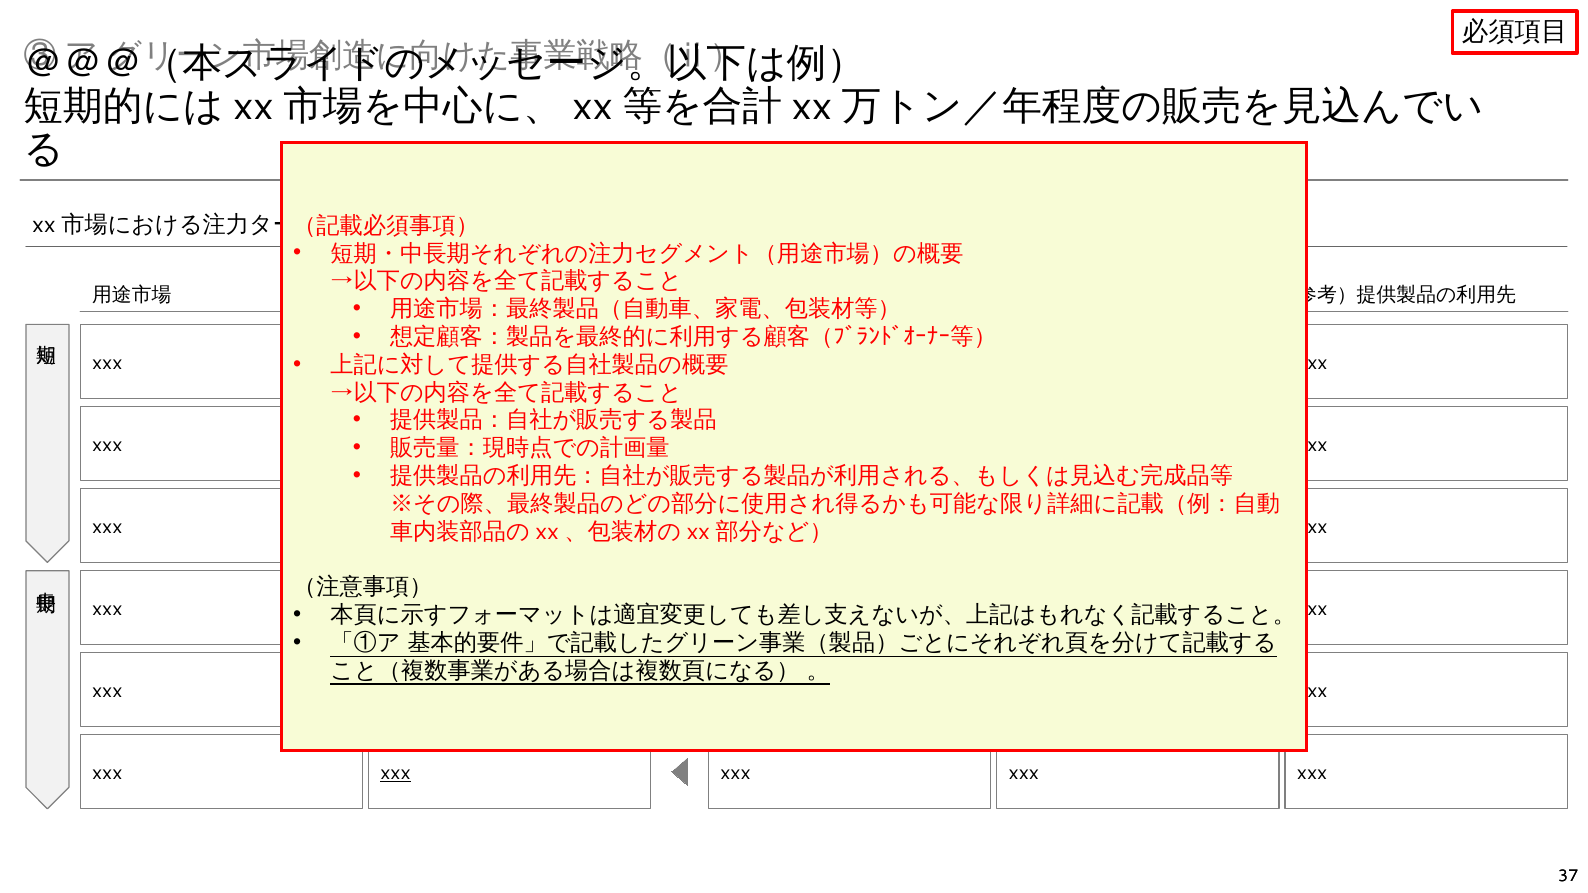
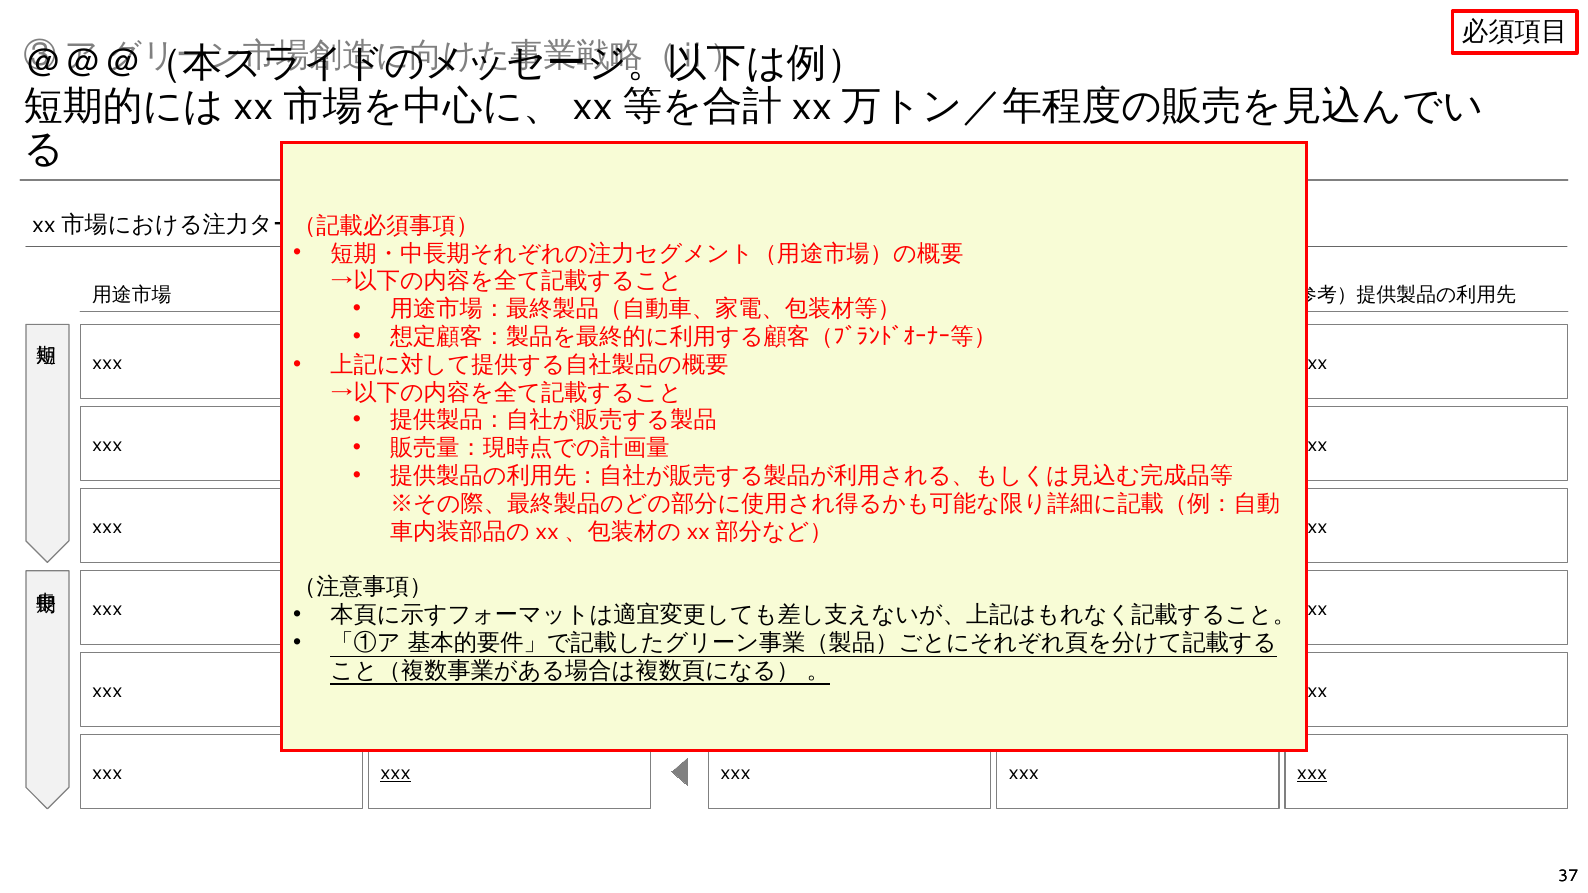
xxx at (1312, 773) underline: none -> present
